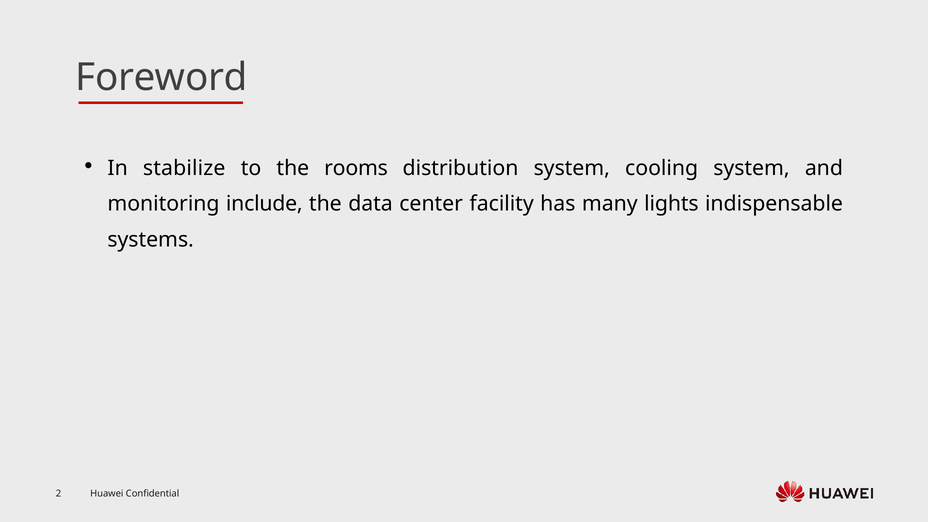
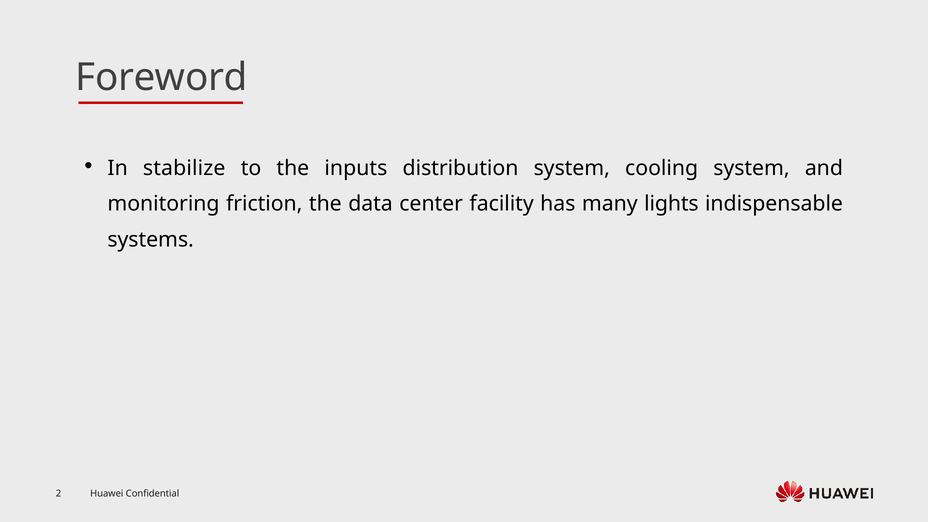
rooms: rooms -> inputs
include: include -> friction
